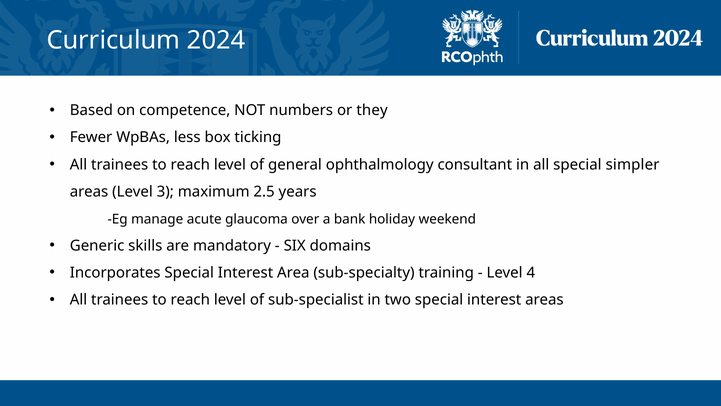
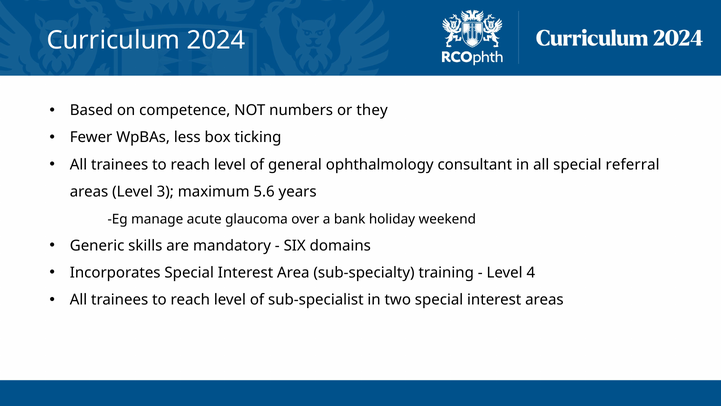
simpler: simpler -> referral
2.5: 2.5 -> 5.6
